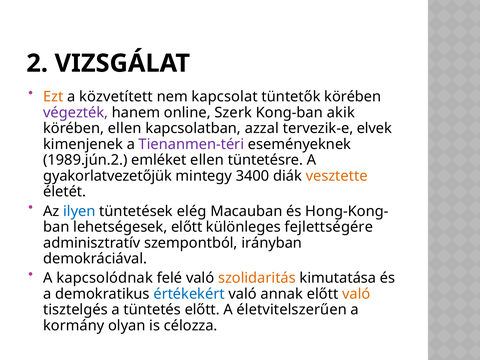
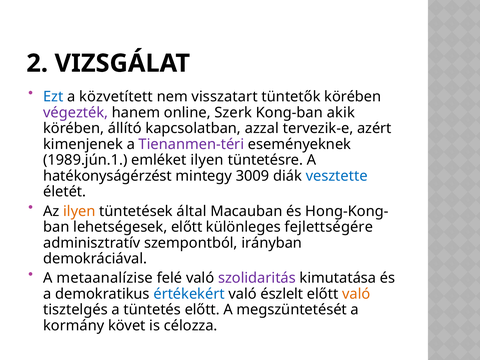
Ezt colour: orange -> blue
kapcsolat: kapcsolat -> visszatart
körében ellen: ellen -> állító
elvek: elvek -> azért
1989.jún.2: 1989.jún.2 -> 1989.jún.1
emléket ellen: ellen -> ilyen
gyakorlatvezetőjük: gyakorlatvezetőjük -> hatékonyságérzést
3400: 3400 -> 3009
vesztette colour: orange -> blue
ilyen at (79, 211) colour: blue -> orange
elég: elég -> által
kapcsolódnak: kapcsolódnak -> metaanalízise
szolidaritás colour: orange -> purple
annak: annak -> észlelt
életvitelszerűen: életvitelszerűen -> megszüntetését
olyan: olyan -> követ
